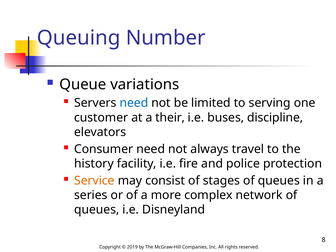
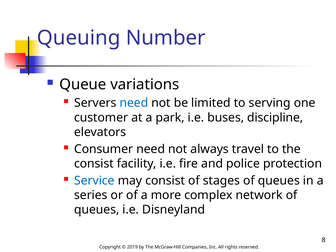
their: their -> park
history at (94, 164): history -> consist
Service colour: orange -> blue
